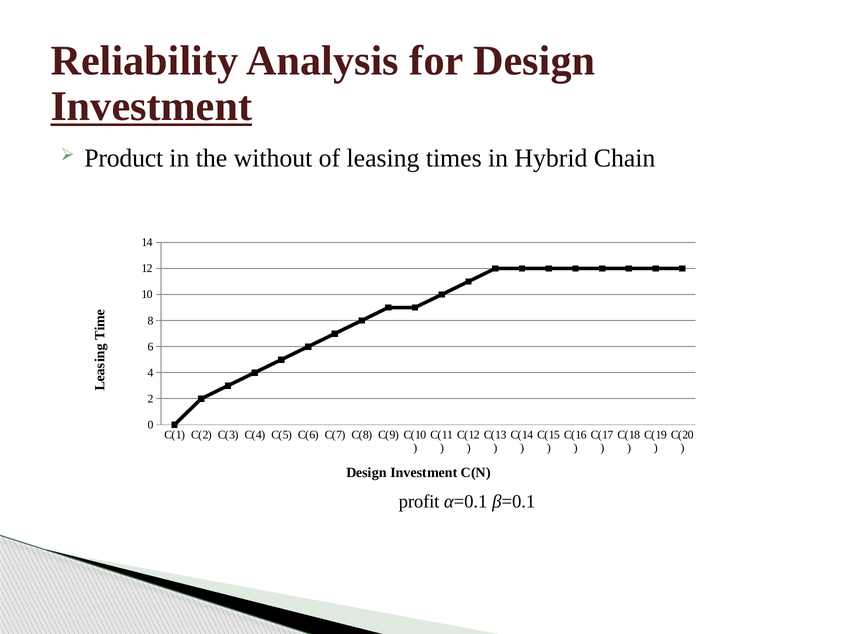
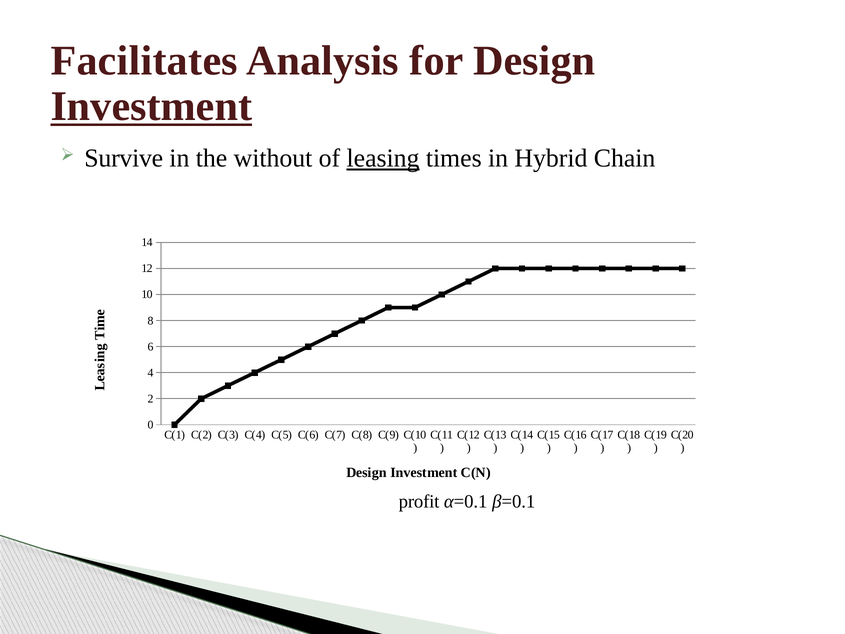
Reliability: Reliability -> Facilitates
Product: Product -> Survive
leasing underline: none -> present
